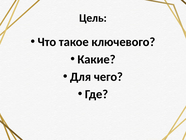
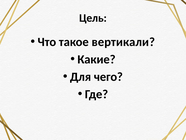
ключевого: ключевого -> вертикали
